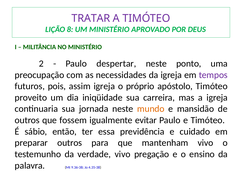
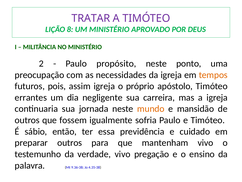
despertar: despertar -> propósito
tempos colour: purple -> orange
proveito: proveito -> errantes
iniqüidade: iniqüidade -> negligente
evitar: evitar -> sofria
